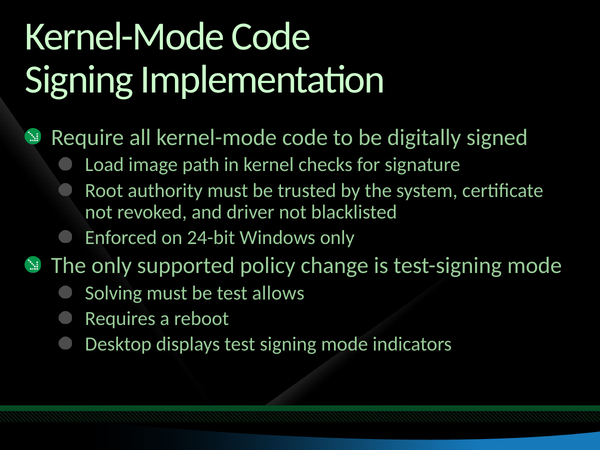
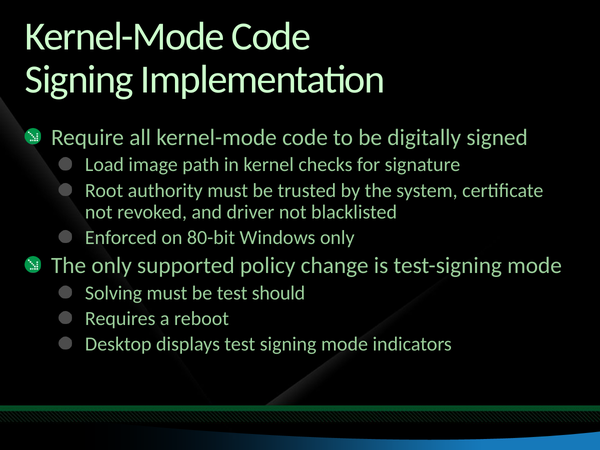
24-bit: 24-bit -> 80-bit
allows: allows -> should
